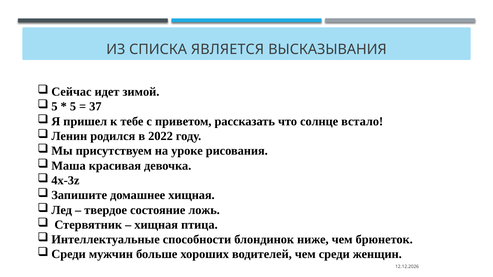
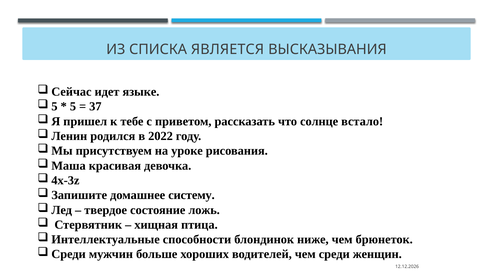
зимой: зимой -> языке
домашнее хищная: хищная -> систему
